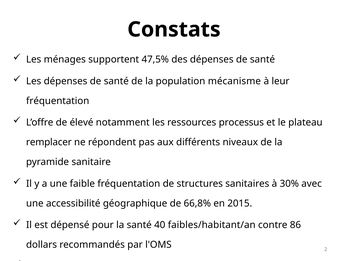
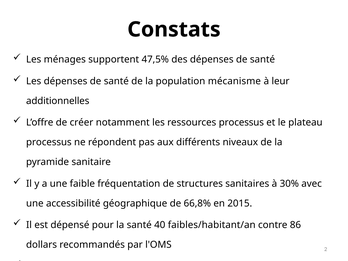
fréquentation at (58, 101): fréquentation -> additionnelles
élevé: élevé -> créer
remplacer at (49, 142): remplacer -> processus
